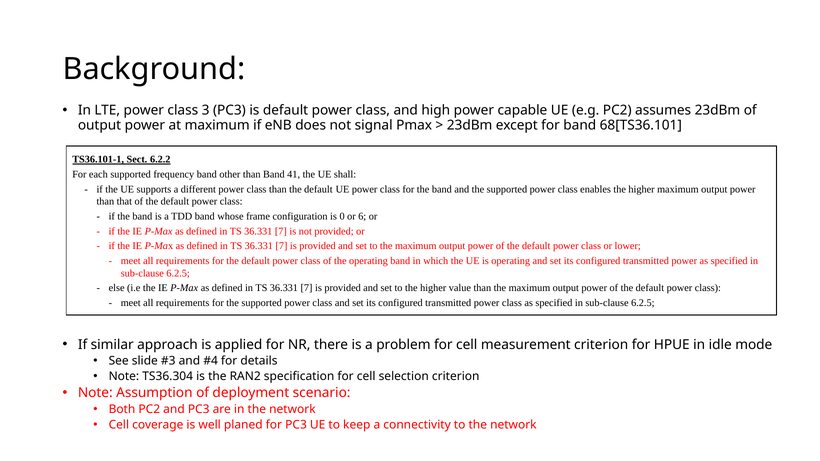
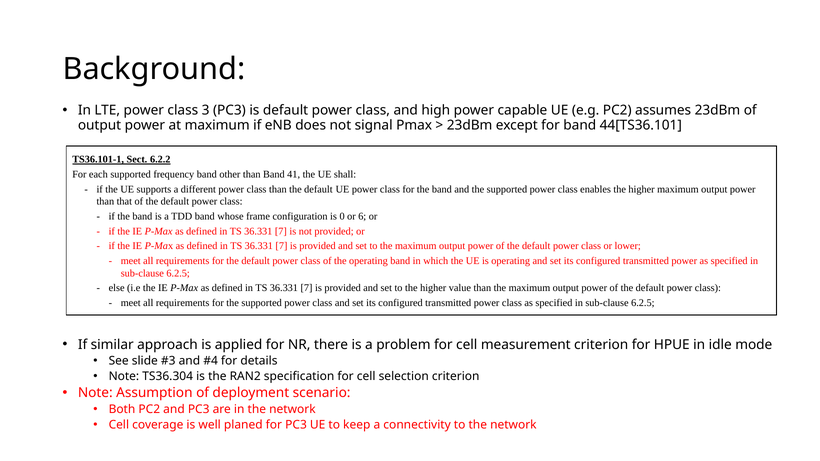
68[TS36.101: 68[TS36.101 -> 44[TS36.101
